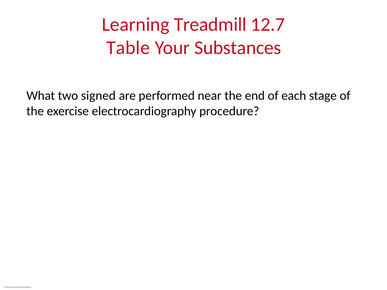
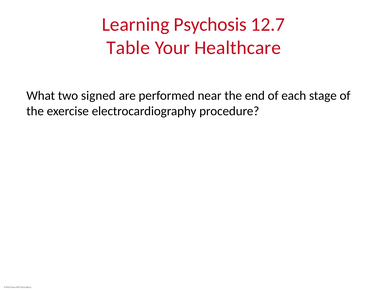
Treadmill: Treadmill -> Psychosis
Substances: Substances -> Healthcare
